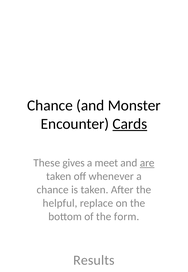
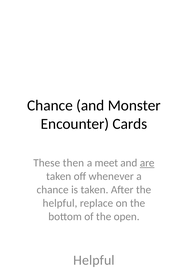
Cards underline: present -> none
gives: gives -> then
form: form -> open
Results at (94, 260): Results -> Helpful
